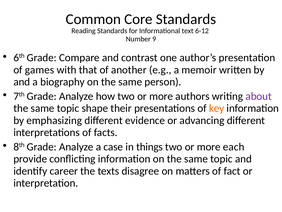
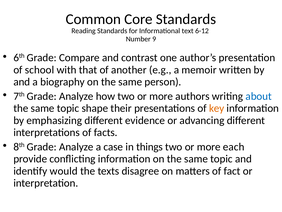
games: games -> school
about colour: purple -> blue
career: career -> would
